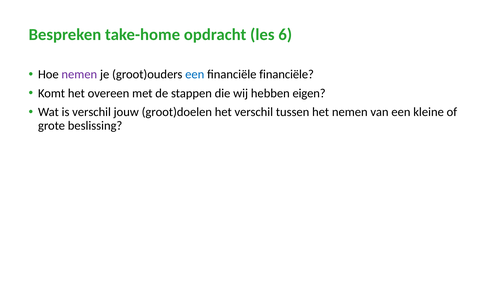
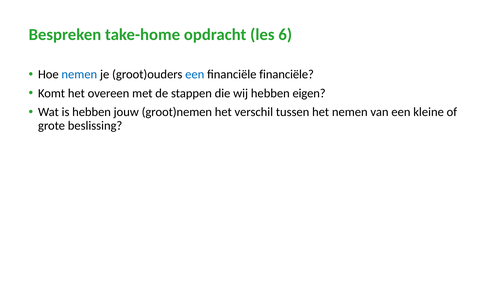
nemen at (79, 74) colour: purple -> blue
is verschil: verschil -> hebben
groot)doelen: groot)doelen -> groot)nemen
